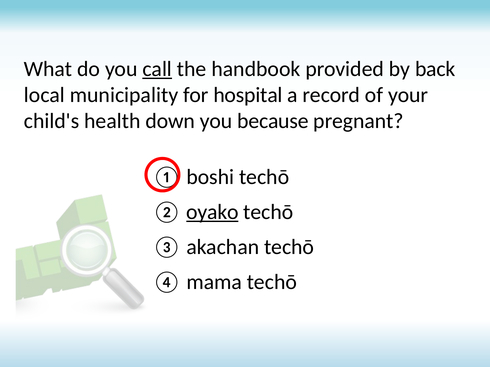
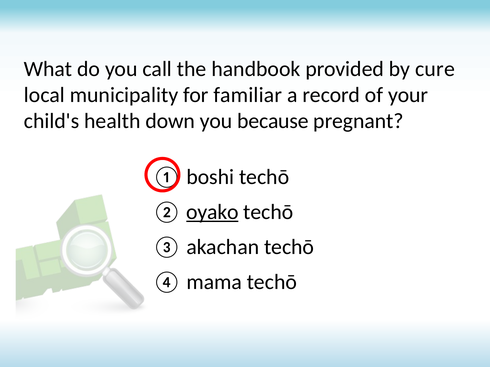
call underline: present -> none
back: back -> cure
hospital: hospital -> familiar
